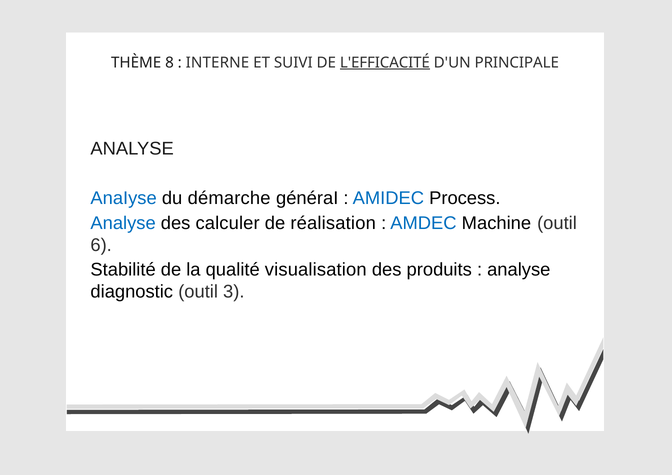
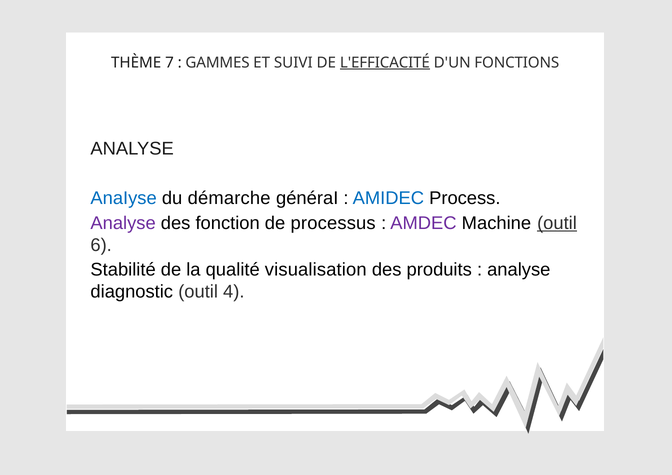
8: 8 -> 7
INTERNE: INTERNE -> GAMMES
PRINCIPALE: PRINCIPALE -> FONCTIONS
Analyse at (123, 223) colour: blue -> purple
calculer: calculer -> fonction
réalisation: réalisation -> processus
AMDEC colour: blue -> purple
outil at (557, 223) underline: none -> present
3: 3 -> 4
